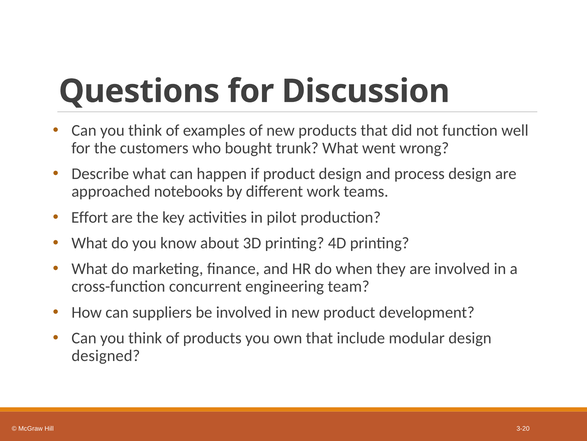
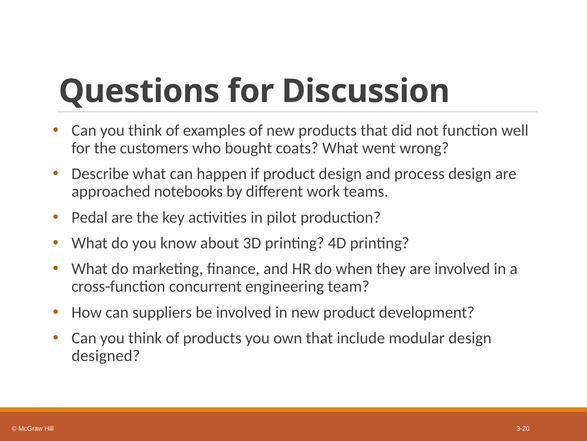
trunk: trunk -> coats
Effort: Effort -> Pedal
